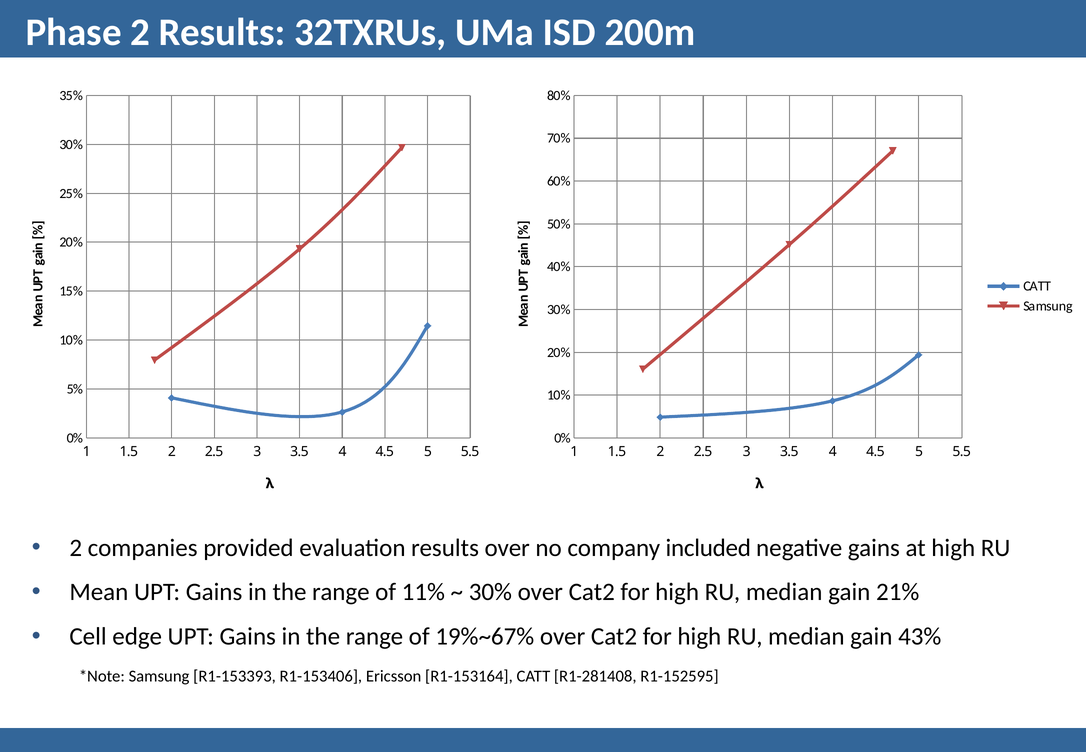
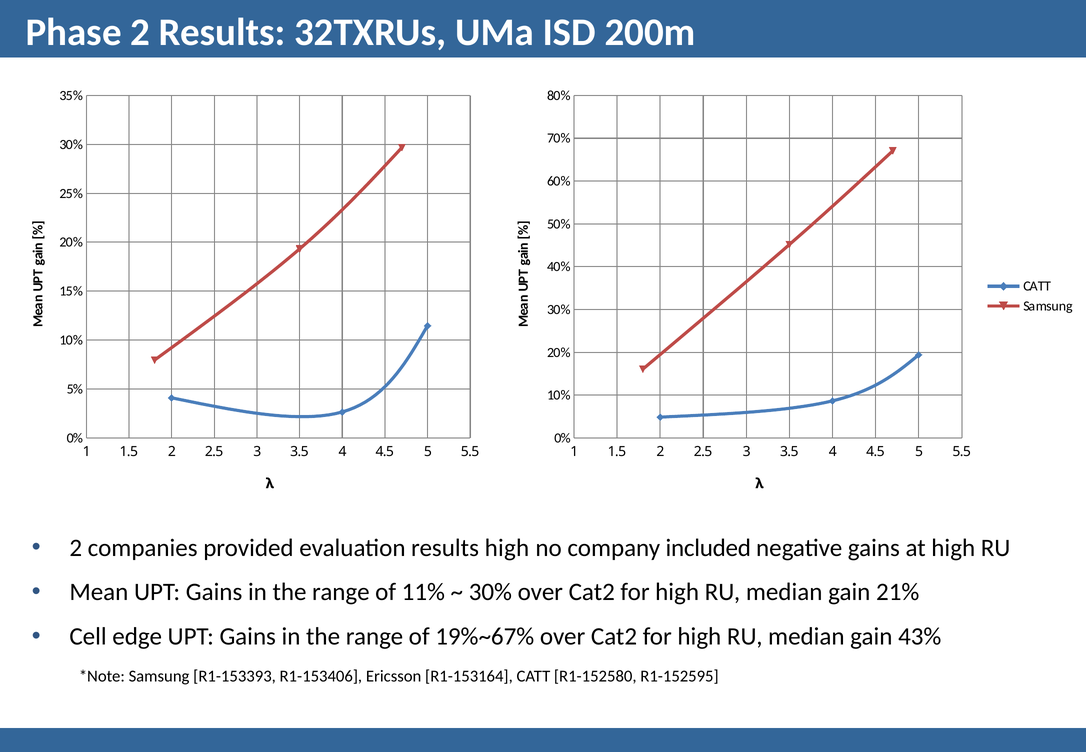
results over: over -> high
R1-281408: R1-281408 -> R1-152580
